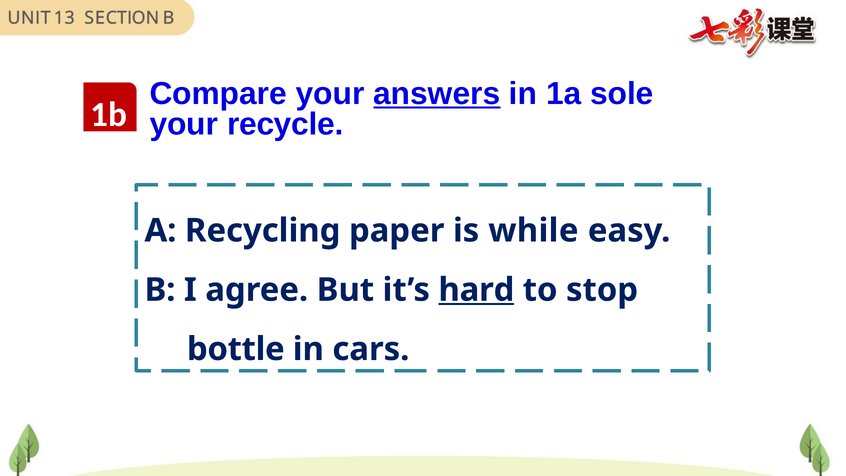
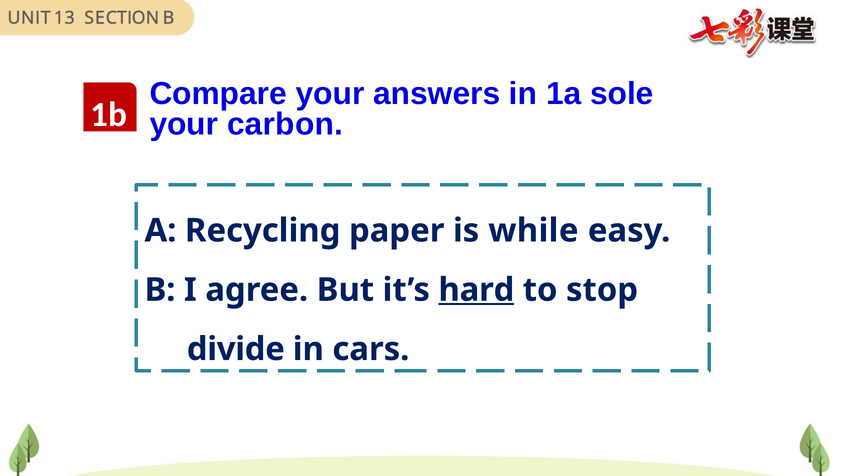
answers underline: present -> none
recycle: recycle -> carbon
bottle: bottle -> divide
